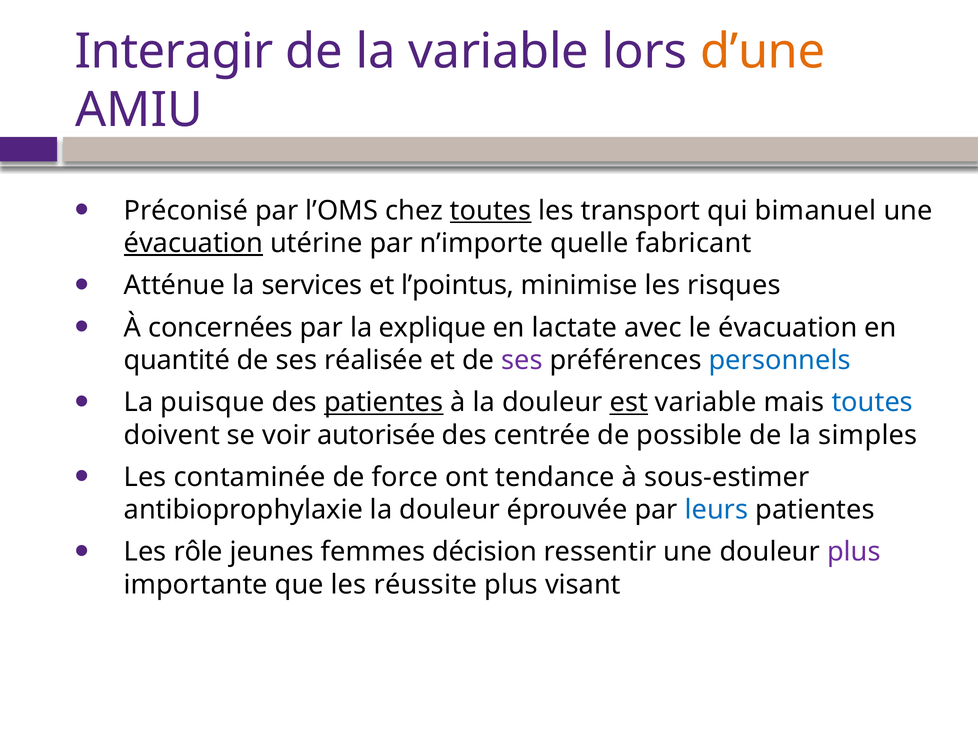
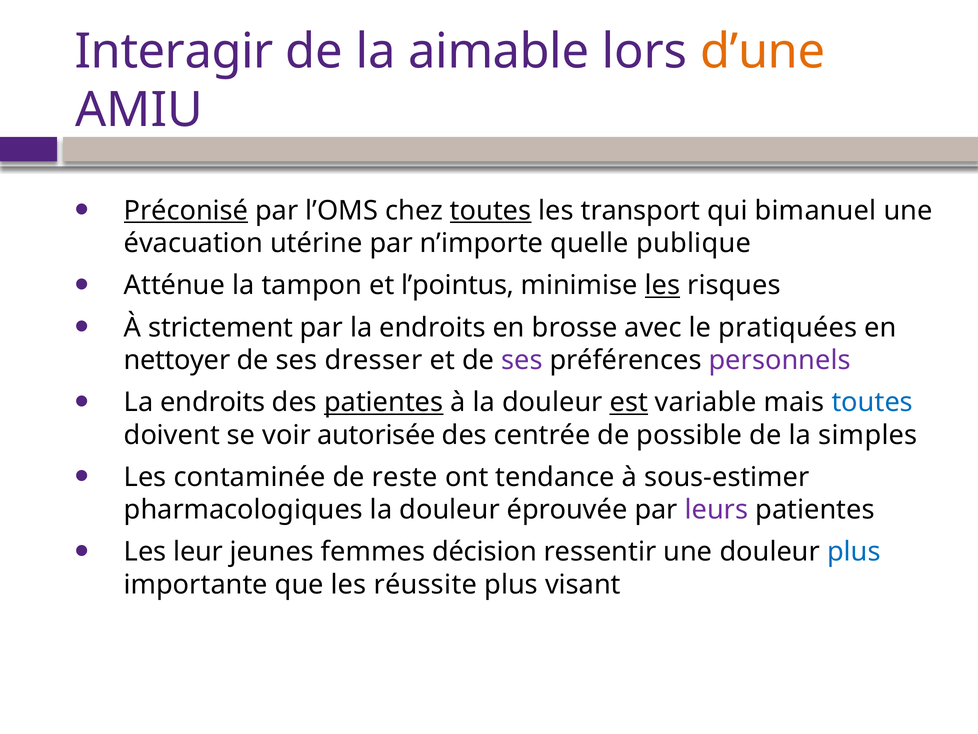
la variable: variable -> aimable
Préconisé underline: none -> present
évacuation at (193, 243) underline: present -> none
fabricant: fabricant -> publique
services: services -> tampon
les at (662, 285) underline: none -> present
concernées: concernées -> strictement
par la explique: explique -> endroits
lactate: lactate -> brosse
le évacuation: évacuation -> pratiquées
quantité: quantité -> nettoyer
réalisée: réalisée -> dresser
personnels colour: blue -> purple
puisque at (212, 402): puisque -> endroits
force: force -> reste
antibioprophylaxie: antibioprophylaxie -> pharmacologiques
leurs colour: blue -> purple
rôle: rôle -> leur
plus at (854, 552) colour: purple -> blue
